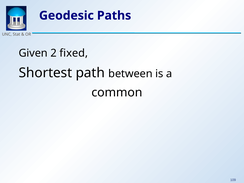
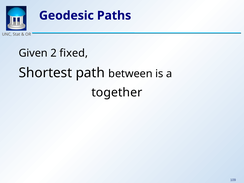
common: common -> together
